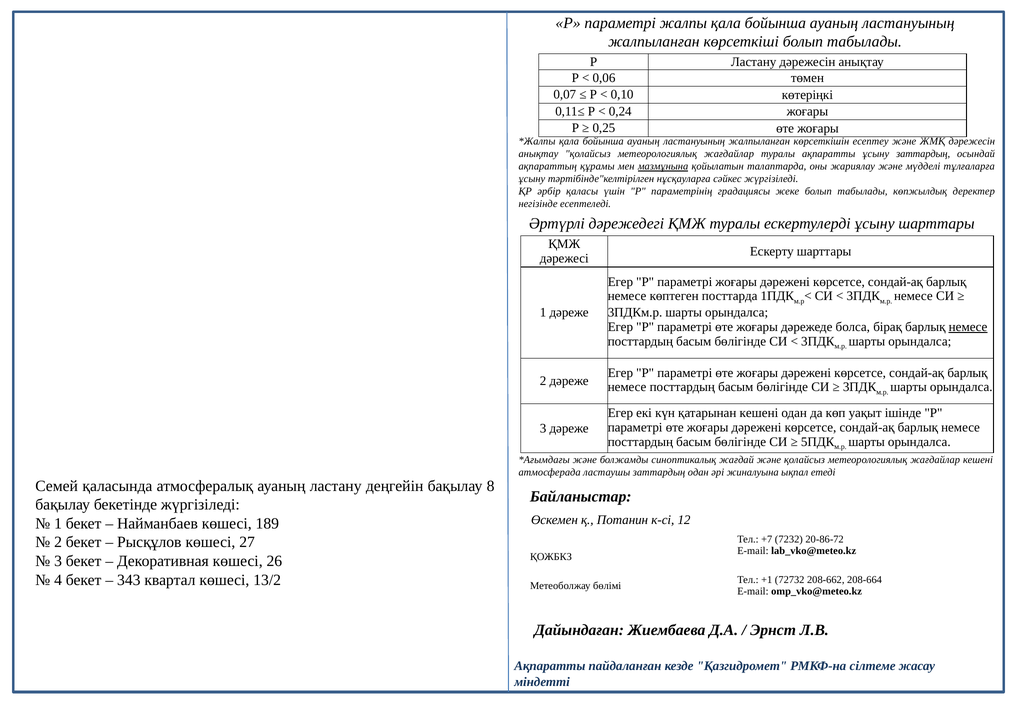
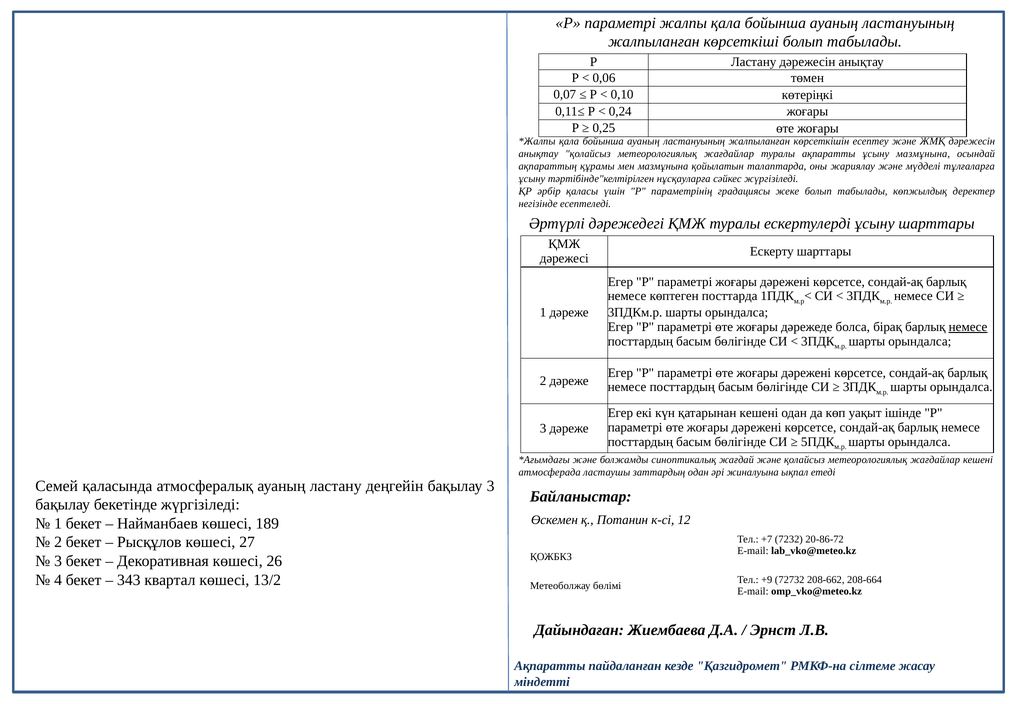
ұсыну заттардың: заттардың -> мазмұнына
мазмұнына at (663, 166) underline: present -> none
бақылау 8: 8 -> 3
+1: +1 -> +9
